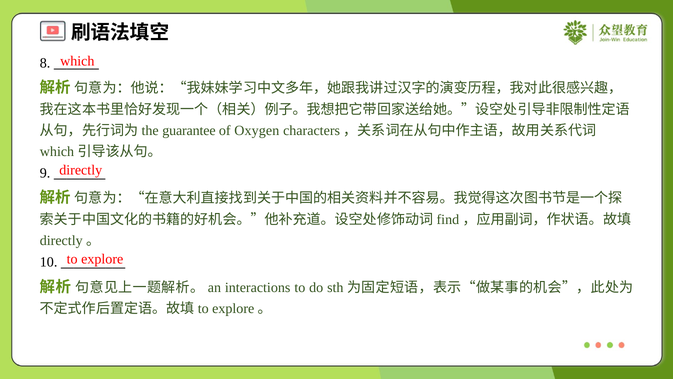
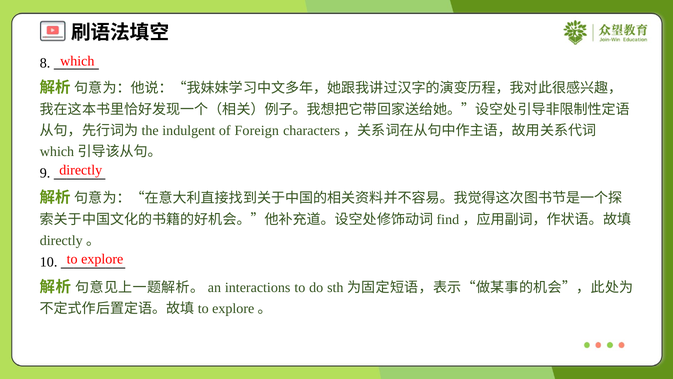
guarantee: guarantee -> indulgent
Oxygen: Oxygen -> Foreign
